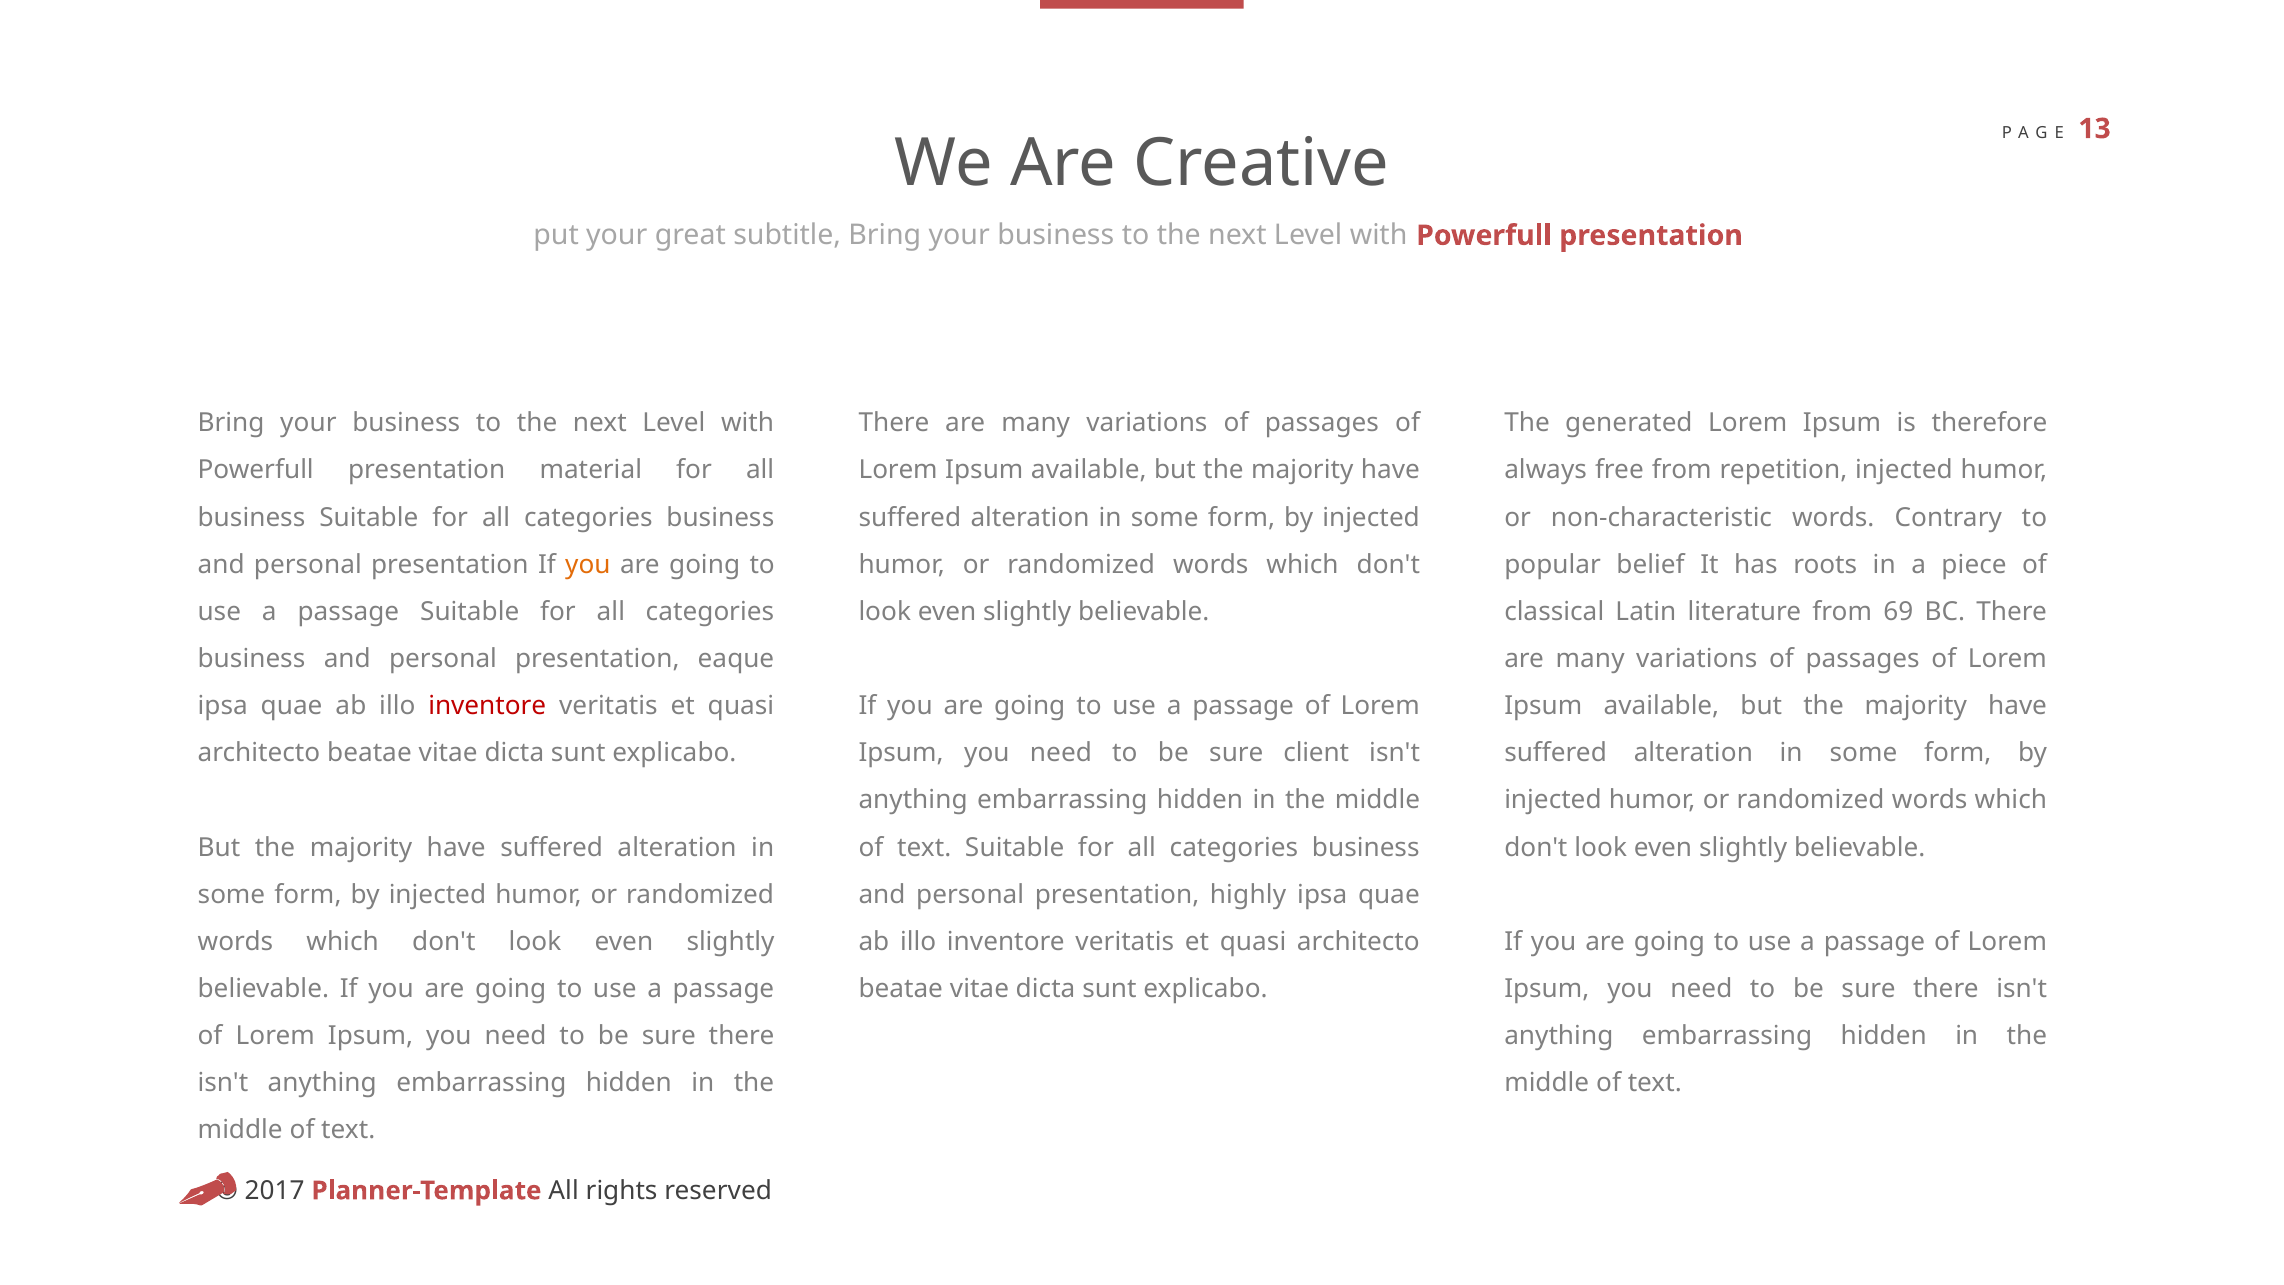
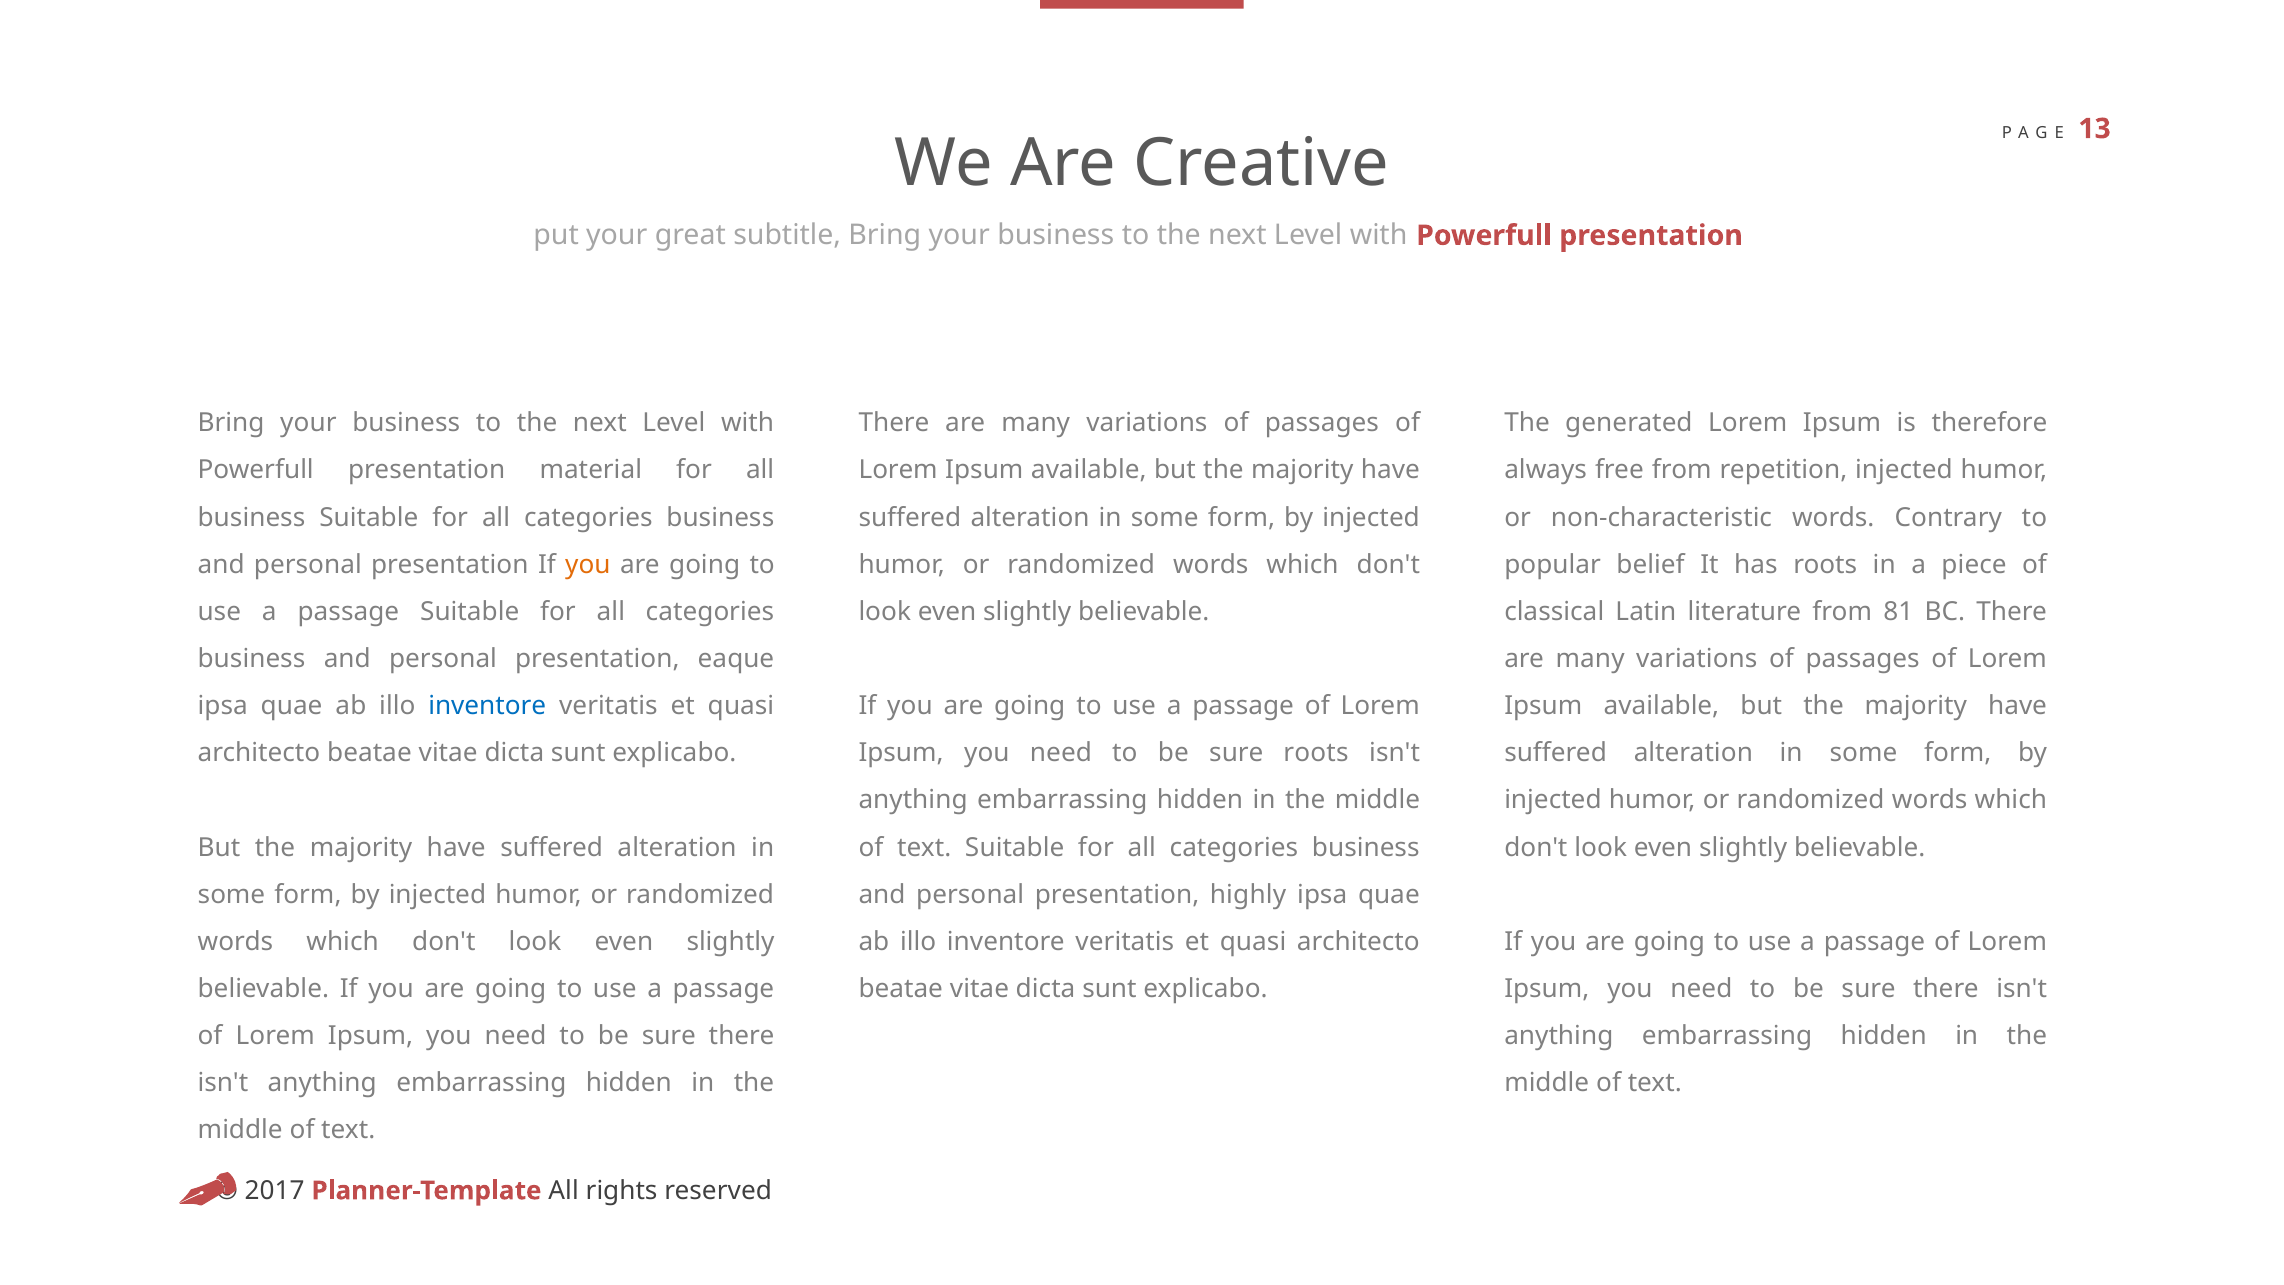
69: 69 -> 81
inventore at (487, 706) colour: red -> blue
sure client: client -> roots
